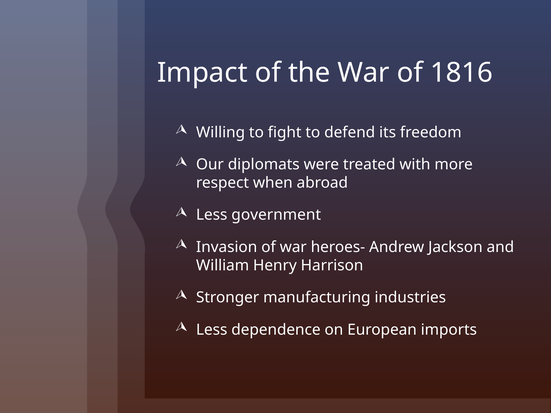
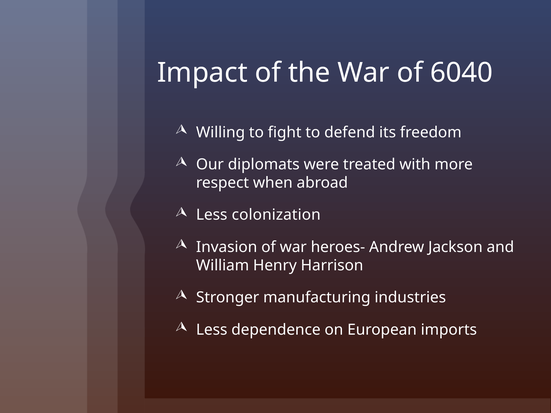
1816: 1816 -> 6040
government: government -> colonization
